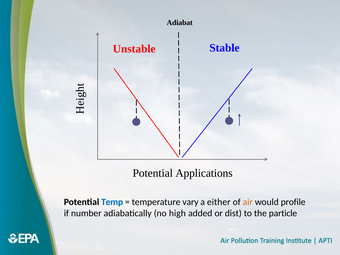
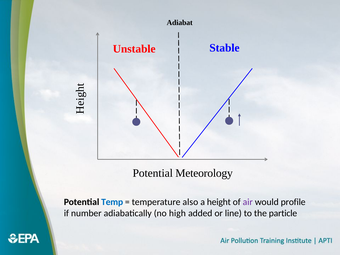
Applications: Applications -> Meteorology
vary: vary -> also
either: either -> height
air colour: orange -> purple
dist: dist -> line
